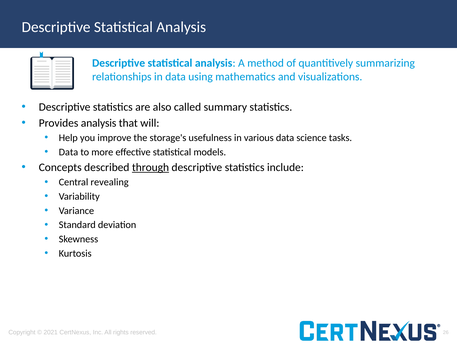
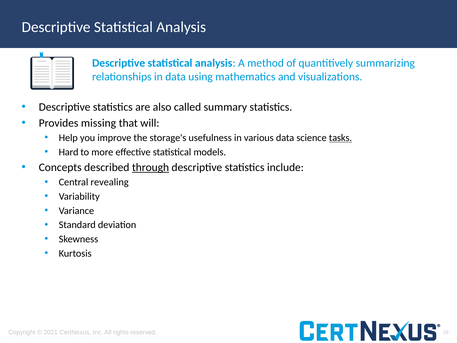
Provides analysis: analysis -> missing
tasks underline: none -> present
Data at (68, 152): Data -> Hard
